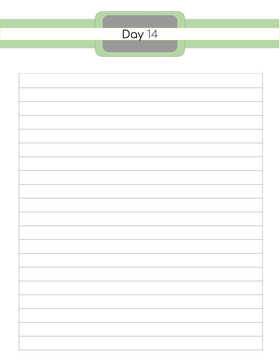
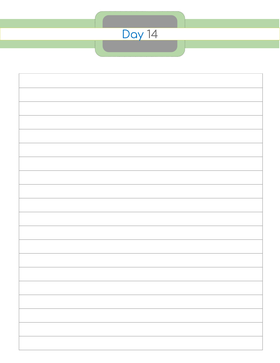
Day colour: black -> blue
